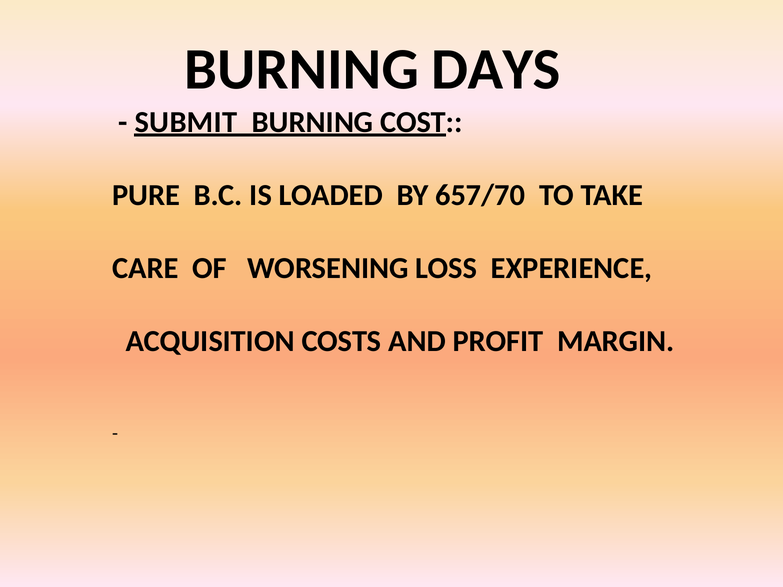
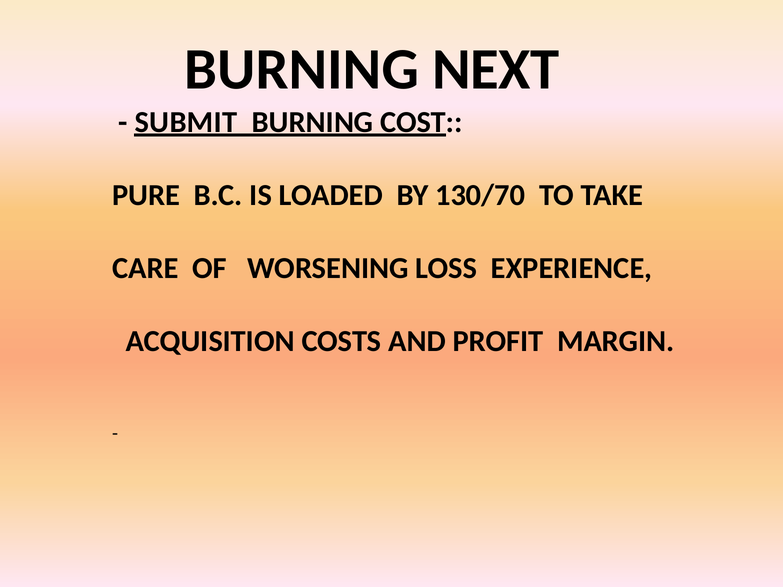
DAYS: DAYS -> NEXT
657/70: 657/70 -> 130/70
